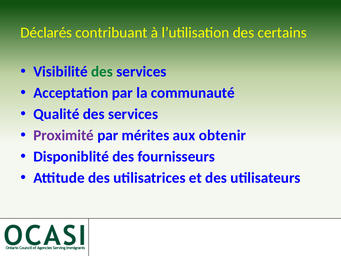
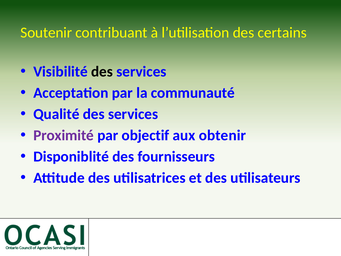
Déclarés: Déclarés -> Soutenir
des at (102, 72) colour: green -> black
mérites: mérites -> objectif
